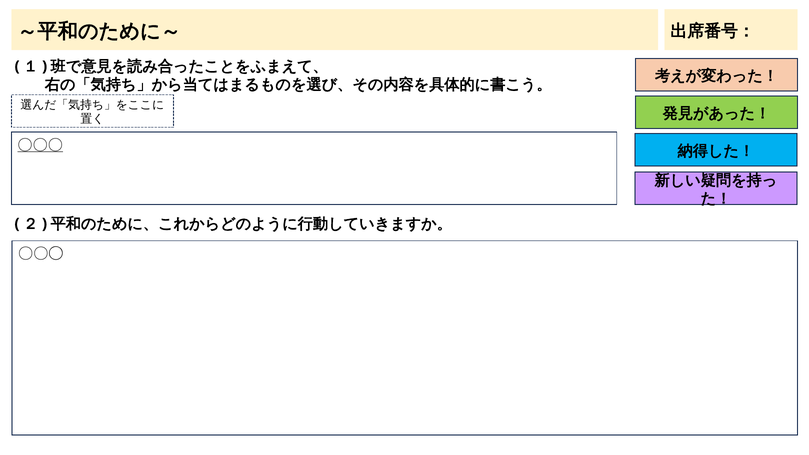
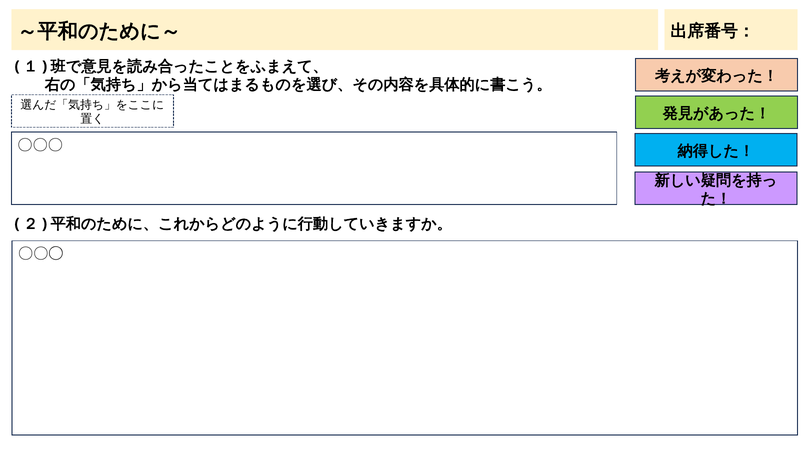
〇〇〇 underline: present -> none
